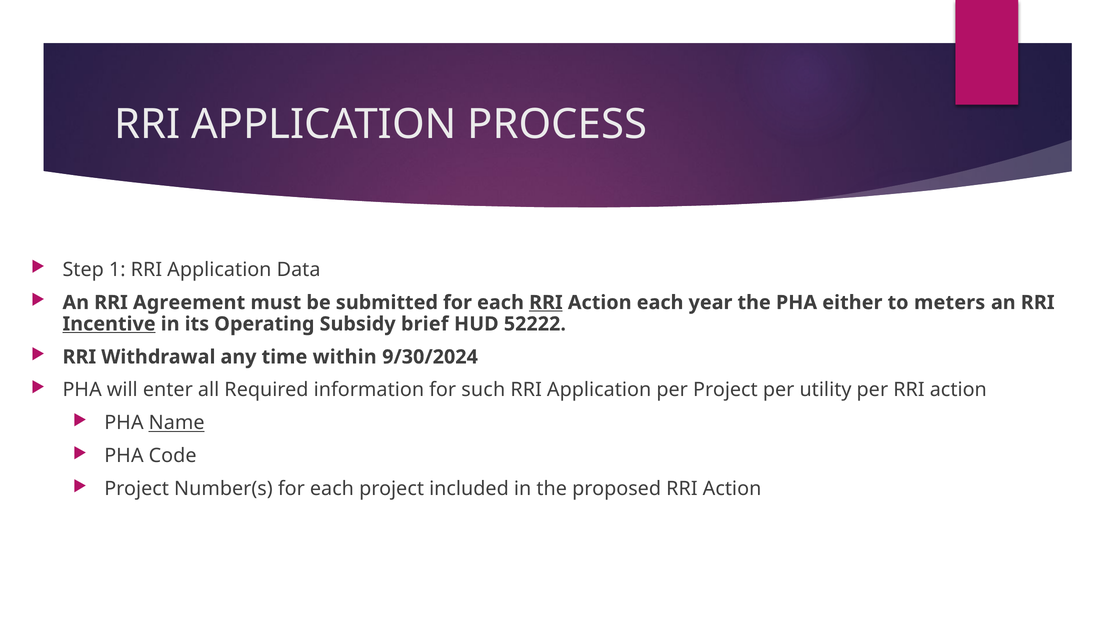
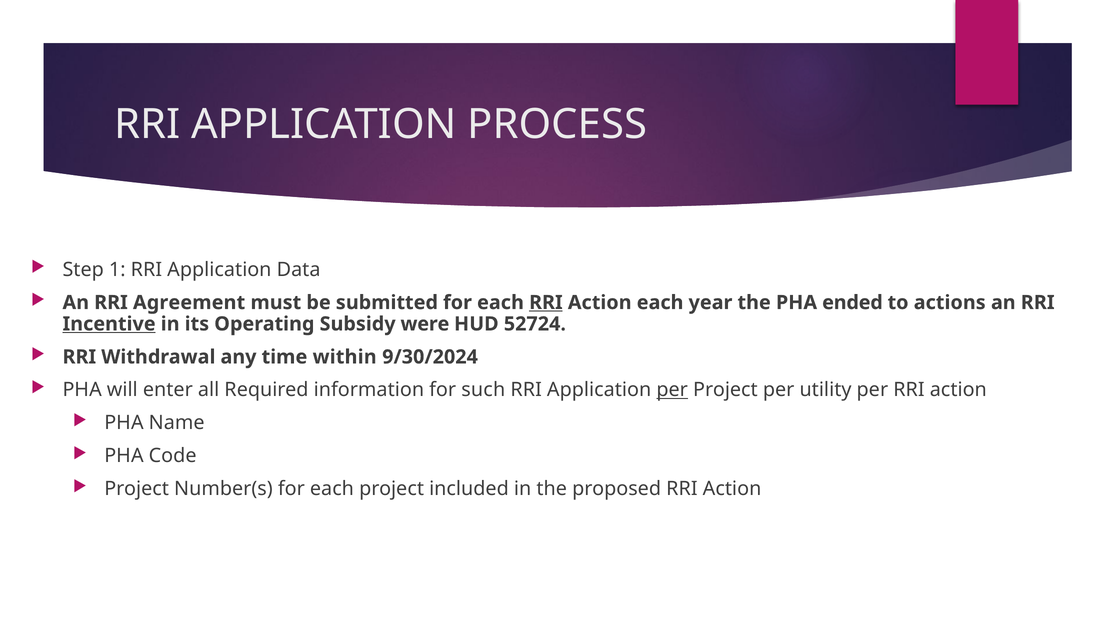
either: either -> ended
meters: meters -> actions
brief: brief -> were
52222: 52222 -> 52724
per at (672, 390) underline: none -> present
Name underline: present -> none
